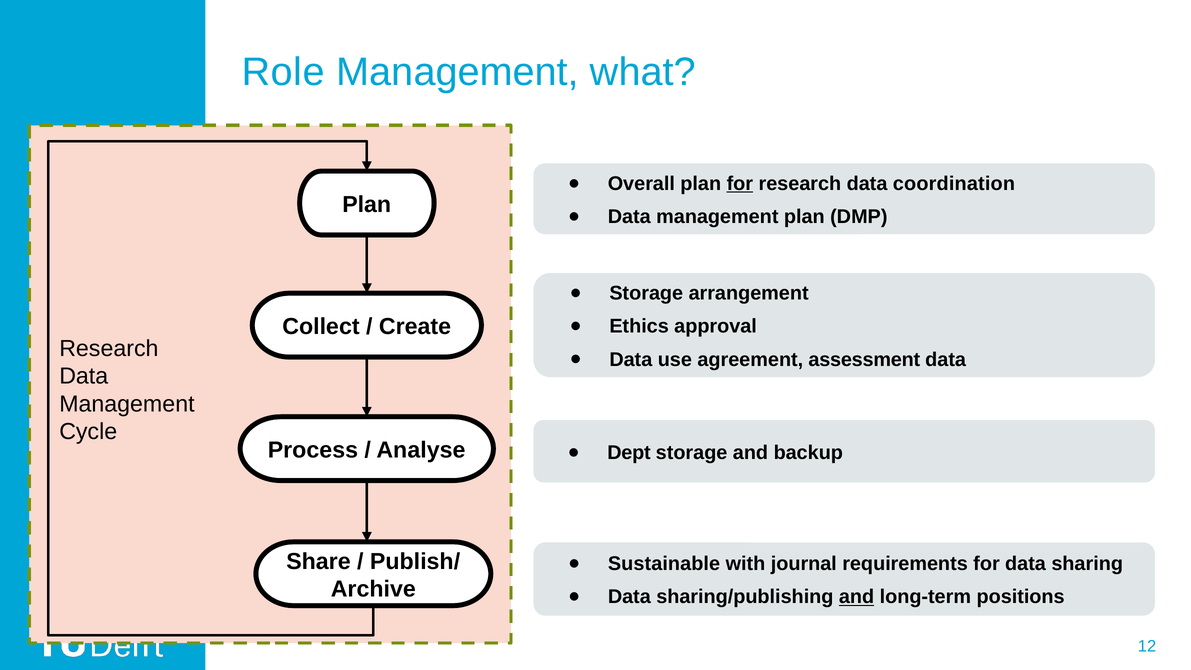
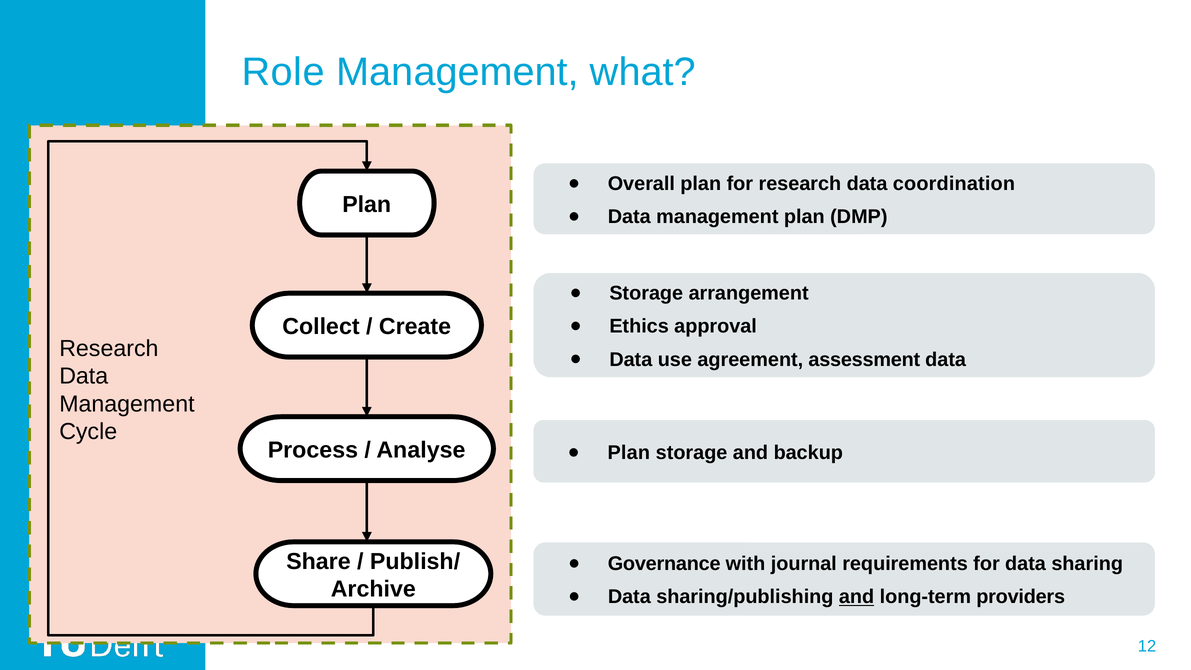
for at (740, 184) underline: present -> none
Dept at (629, 453): Dept -> Plan
Sustainable: Sustainable -> Governance
positions: positions -> providers
